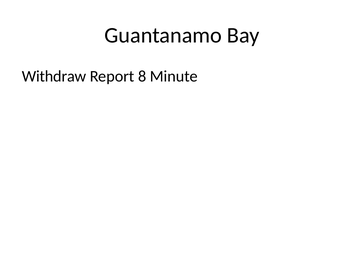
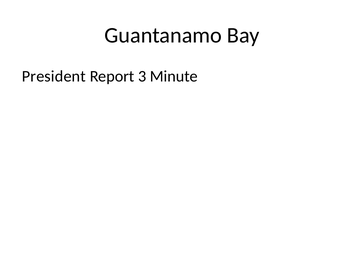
Withdraw: Withdraw -> President
8: 8 -> 3
